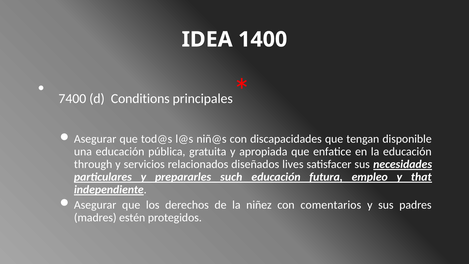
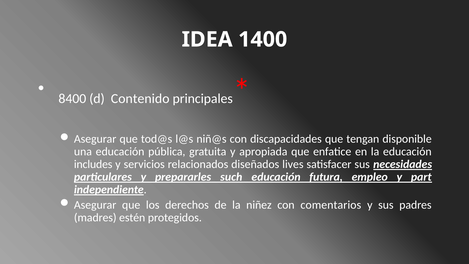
7400: 7400 -> 8400
Conditions: Conditions -> Contenido
through: through -> includes
that: that -> part
